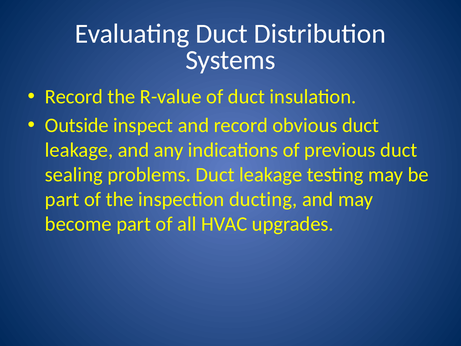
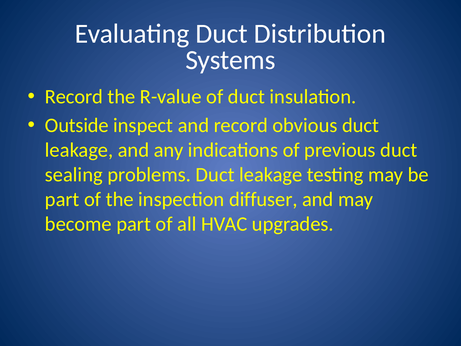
ducting: ducting -> diffuser
